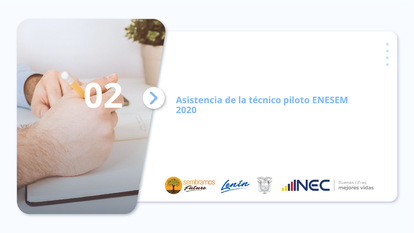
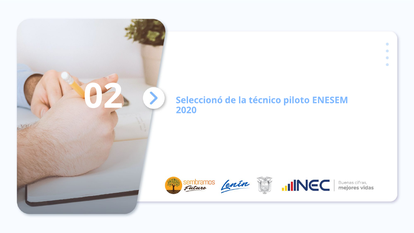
Asistencia: Asistencia -> Seleccionó
